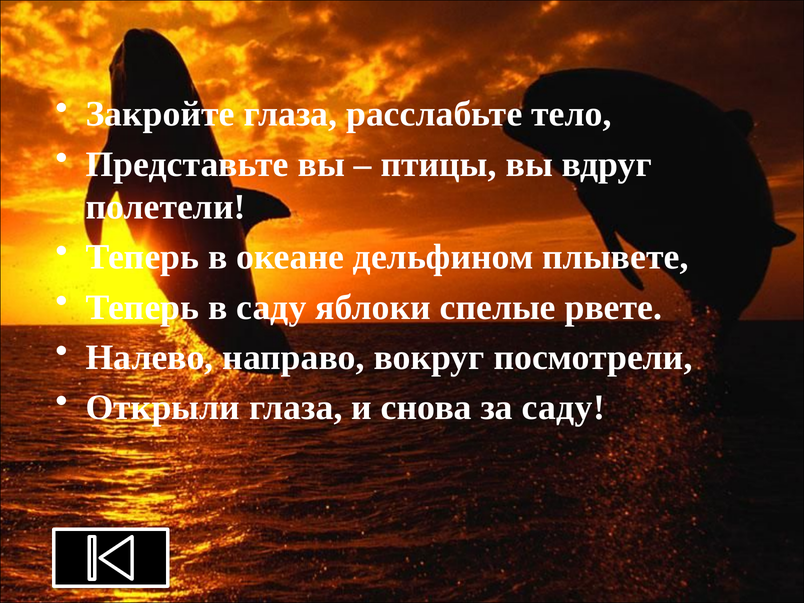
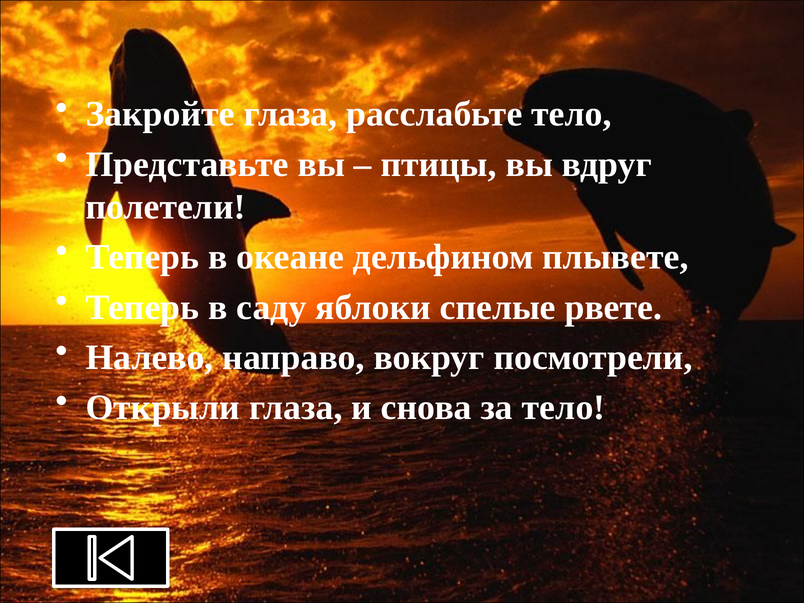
за саду: саду -> тело
